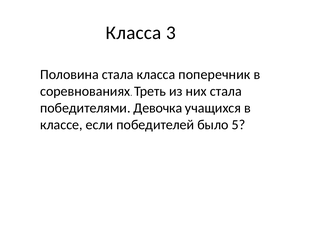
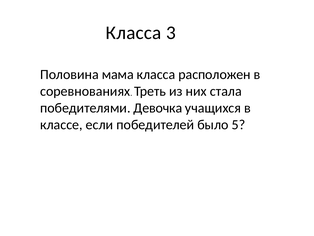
Половина стала: стала -> мама
поперечник: поперечник -> расположен
